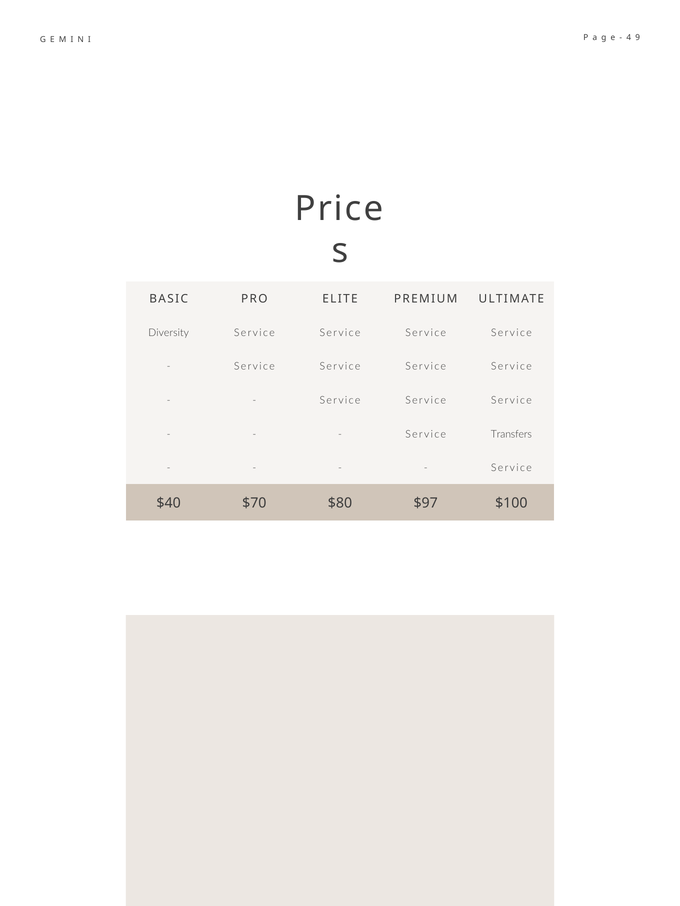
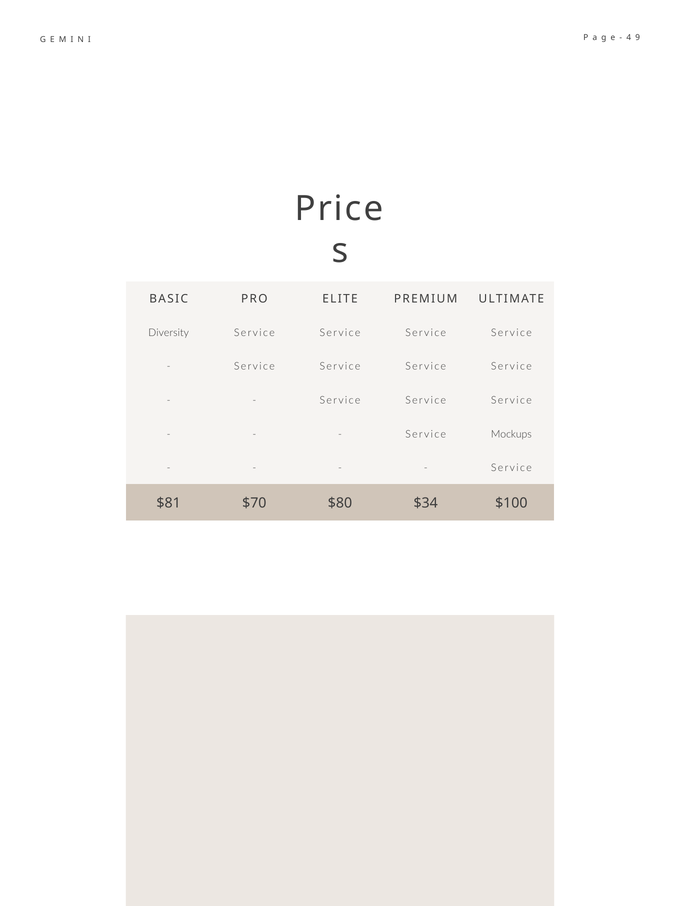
Transfers: Transfers -> Mockups
$40: $40 -> $81
$97: $97 -> $34
